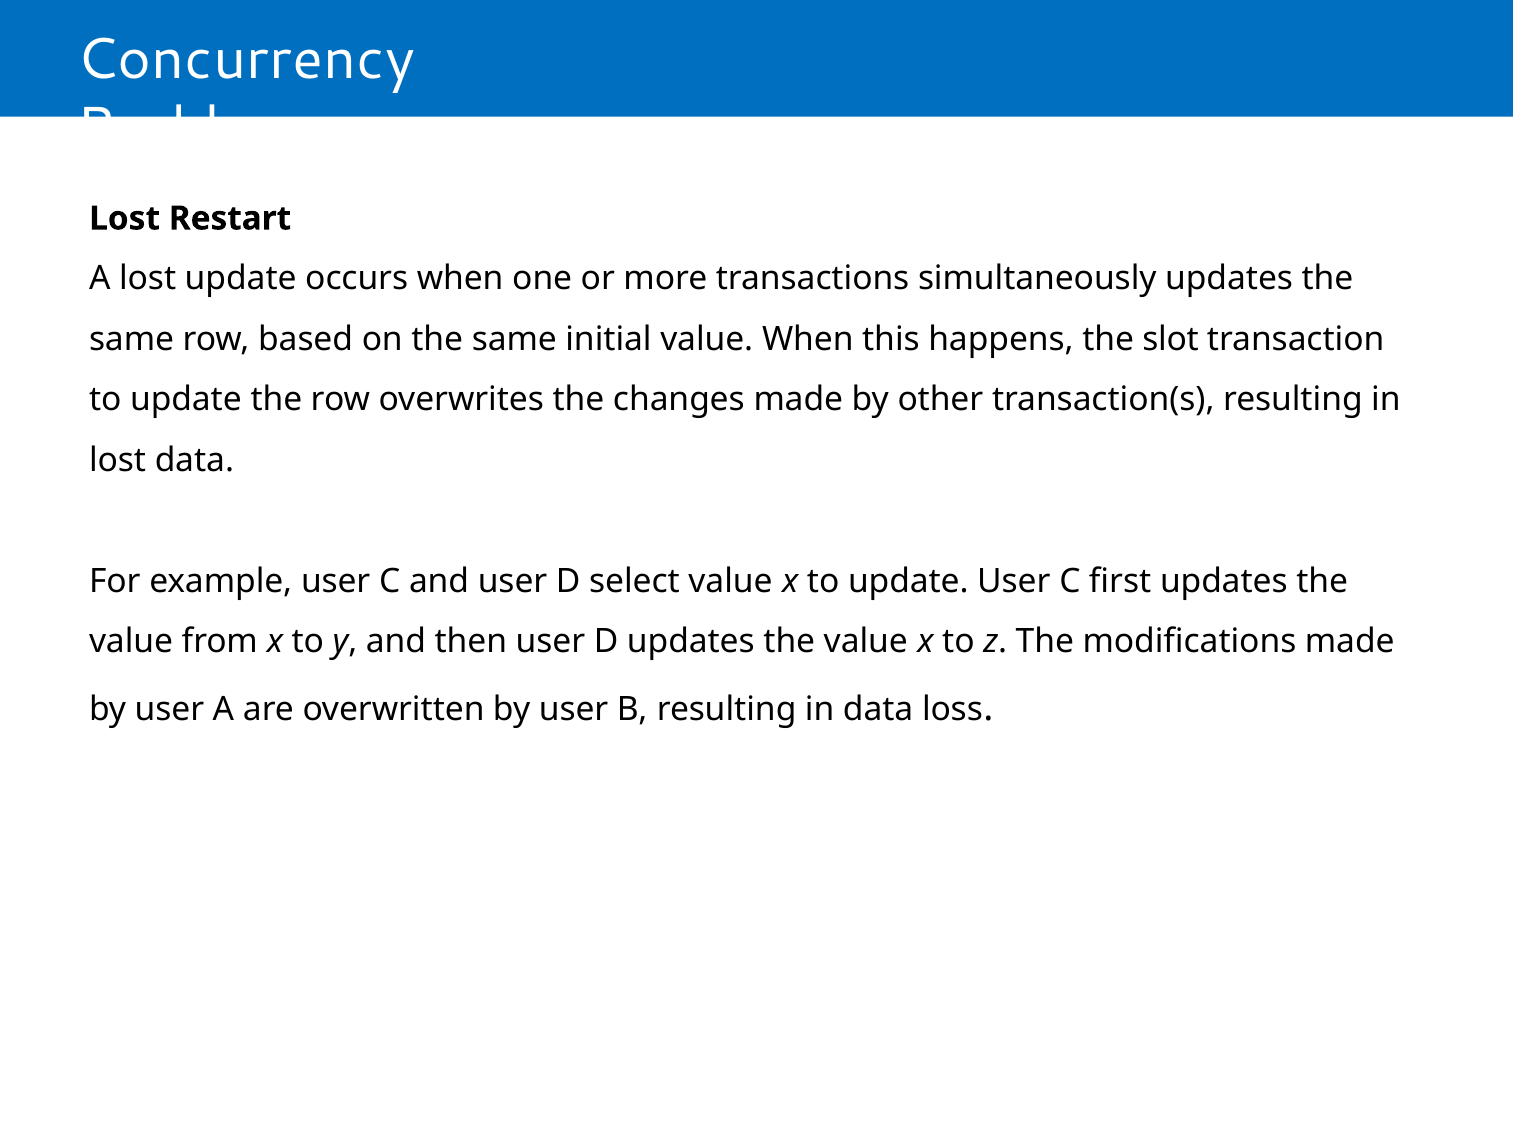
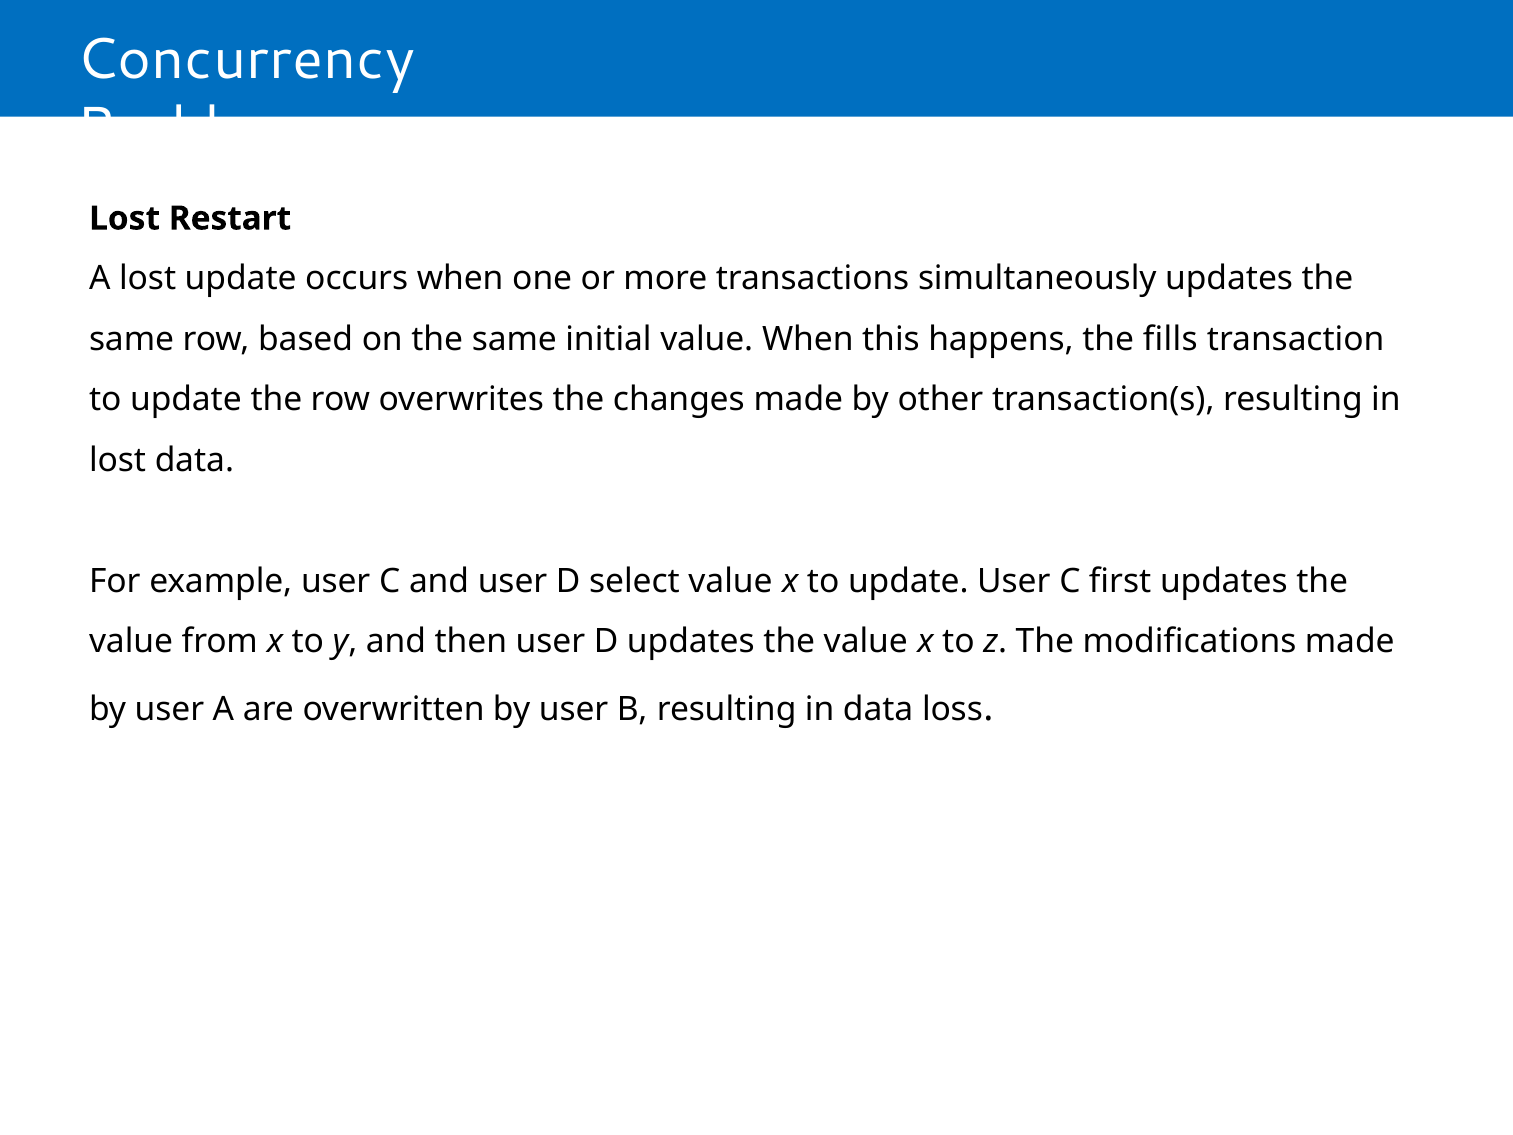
slot: slot -> fills
